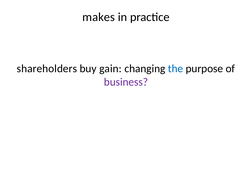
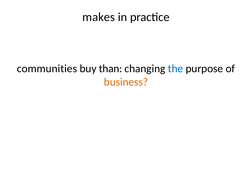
shareholders: shareholders -> communities
gain: gain -> than
business colour: purple -> orange
